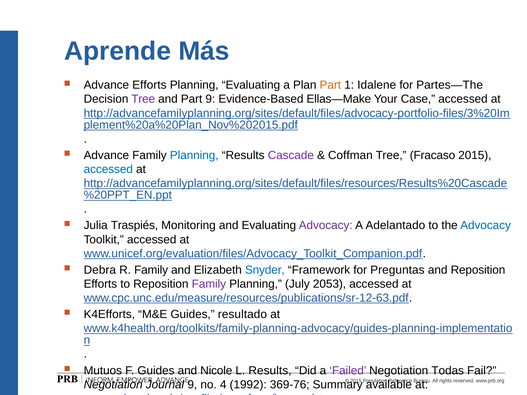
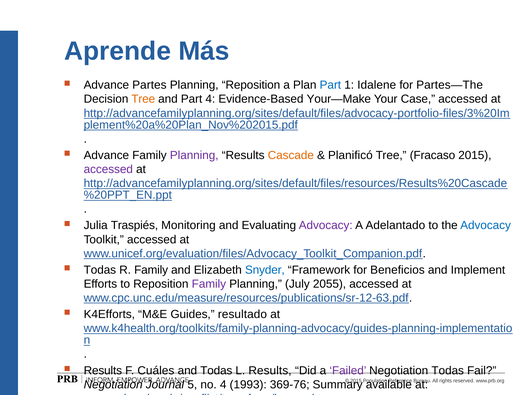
Advance Efforts: Efforts -> Partes
Planning Evaluating: Evaluating -> Reposition
Part at (330, 85) colour: orange -> blue
Tree at (143, 99) colour: purple -> orange
Part 9: 9 -> 4
Ellas—Make: Ellas—Make -> Your—Make
Planning at (194, 155) colour: blue -> purple
Cascade colour: purple -> orange
Coffman: Coffman -> Planificó
accessed at (108, 169) colour: blue -> purple
Debra at (100, 270): Debra -> Todas
Preguntas: Preguntas -> Beneficios
and Reposition: Reposition -> Implement
2053: 2053 -> 2055
Mutuos at (103, 371): Mutuos -> Results
F Guides: Guides -> Cuáles
and Nicole: Nicole -> Todas
Journal 9: 9 -> 5
1992: 1992 -> 1993
